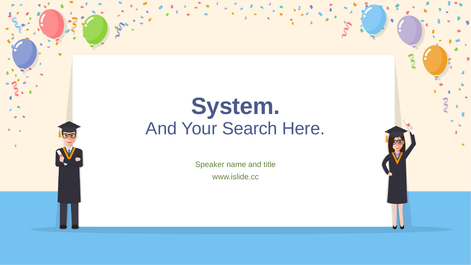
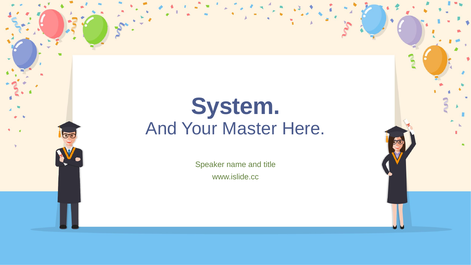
Search: Search -> Master
